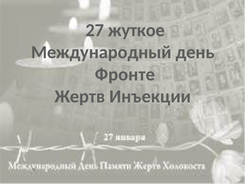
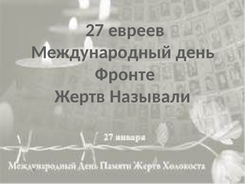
жуткое: жуткое -> евреев
Инъекции: Инъекции -> Называли
